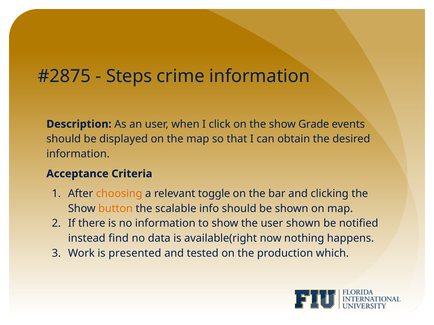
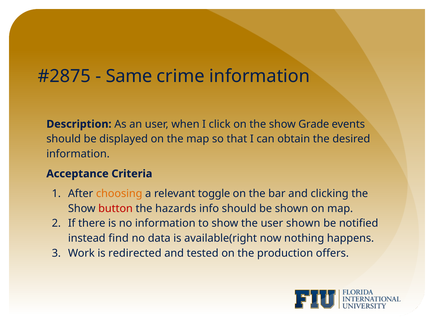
Steps: Steps -> Same
button colour: orange -> red
scalable: scalable -> hazards
presented: presented -> redirected
which: which -> offers
